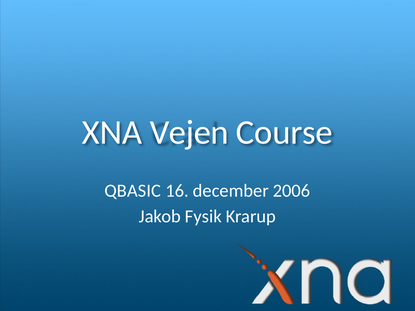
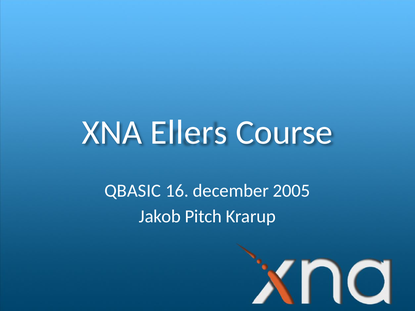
Vejen: Vejen -> Ellers
2006: 2006 -> 2005
Fysik: Fysik -> Pitch
